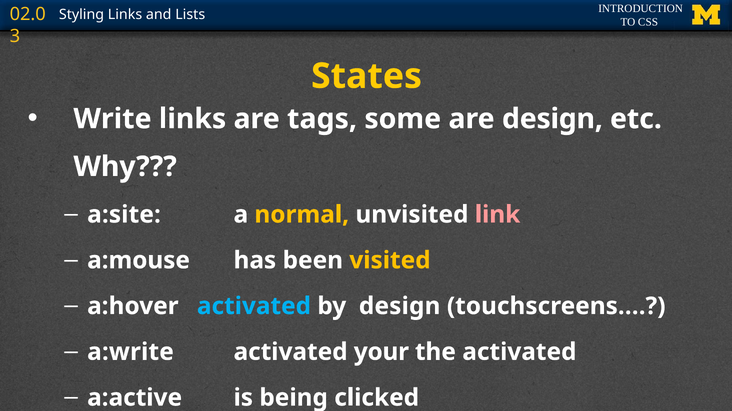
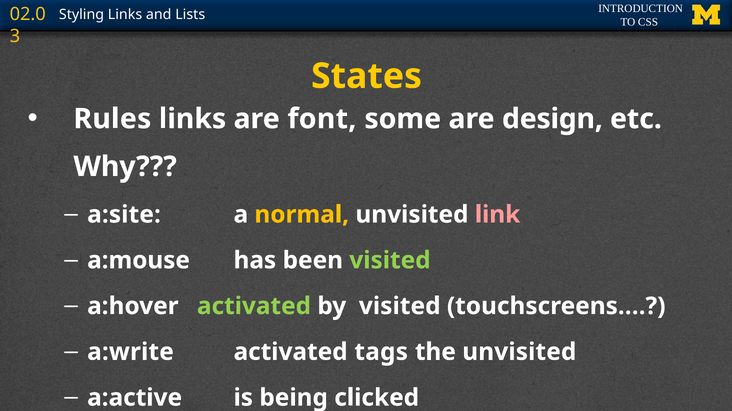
Write: Write -> Rules
tags: tags -> font
visited at (390, 261) colour: yellow -> light green
activated at (254, 307) colour: light blue -> light green
by design: design -> visited
your: your -> tags
the activated: activated -> unvisited
